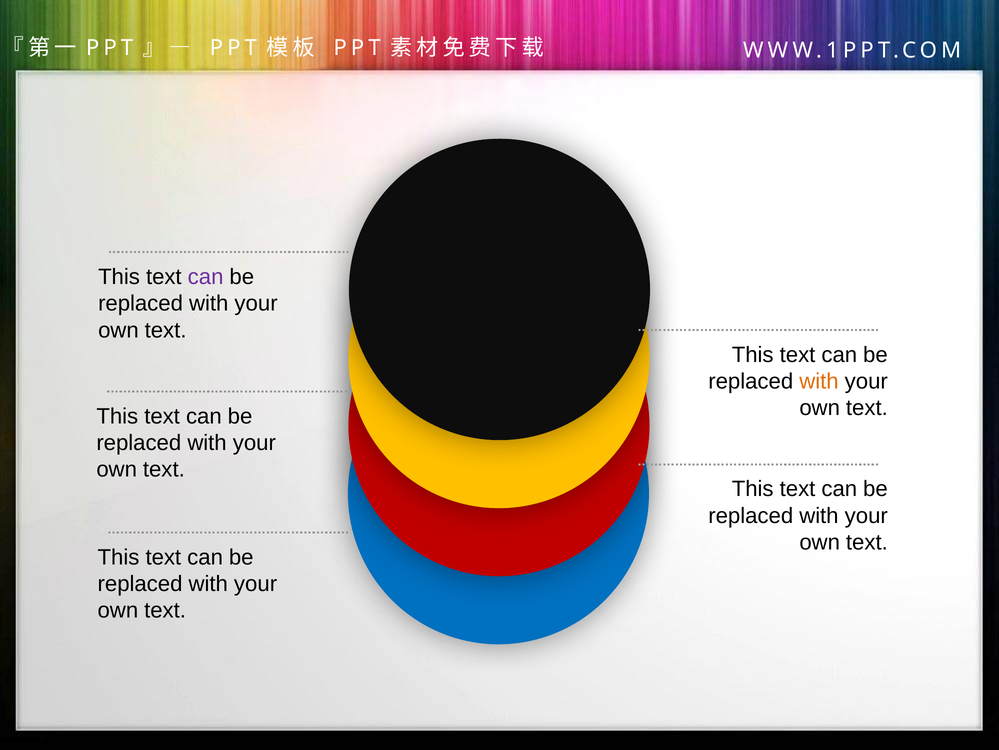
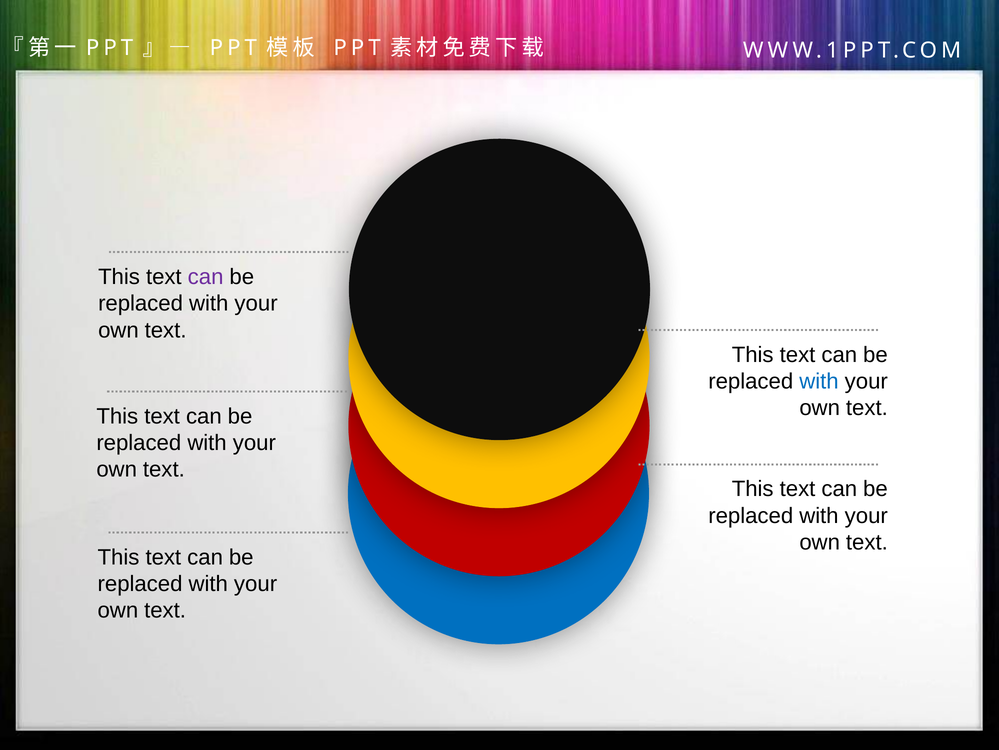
with at (819, 381) colour: orange -> blue
